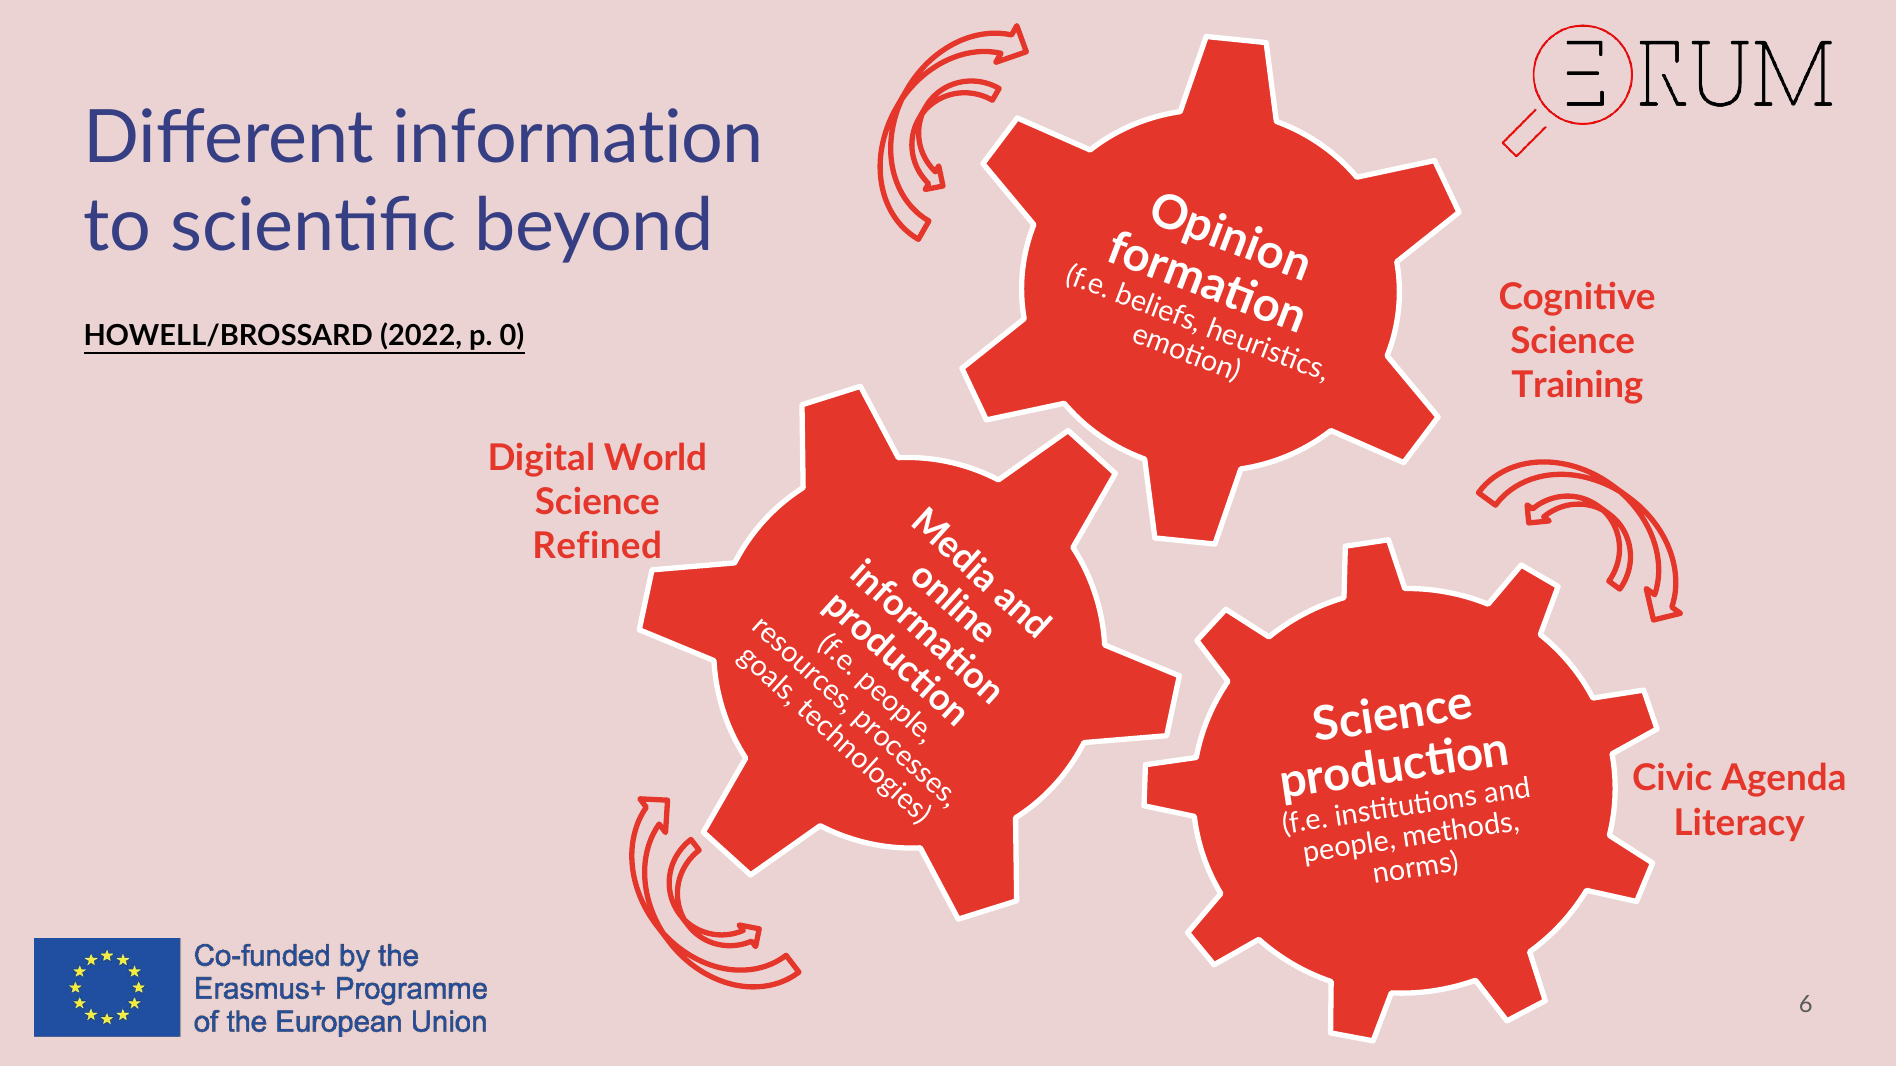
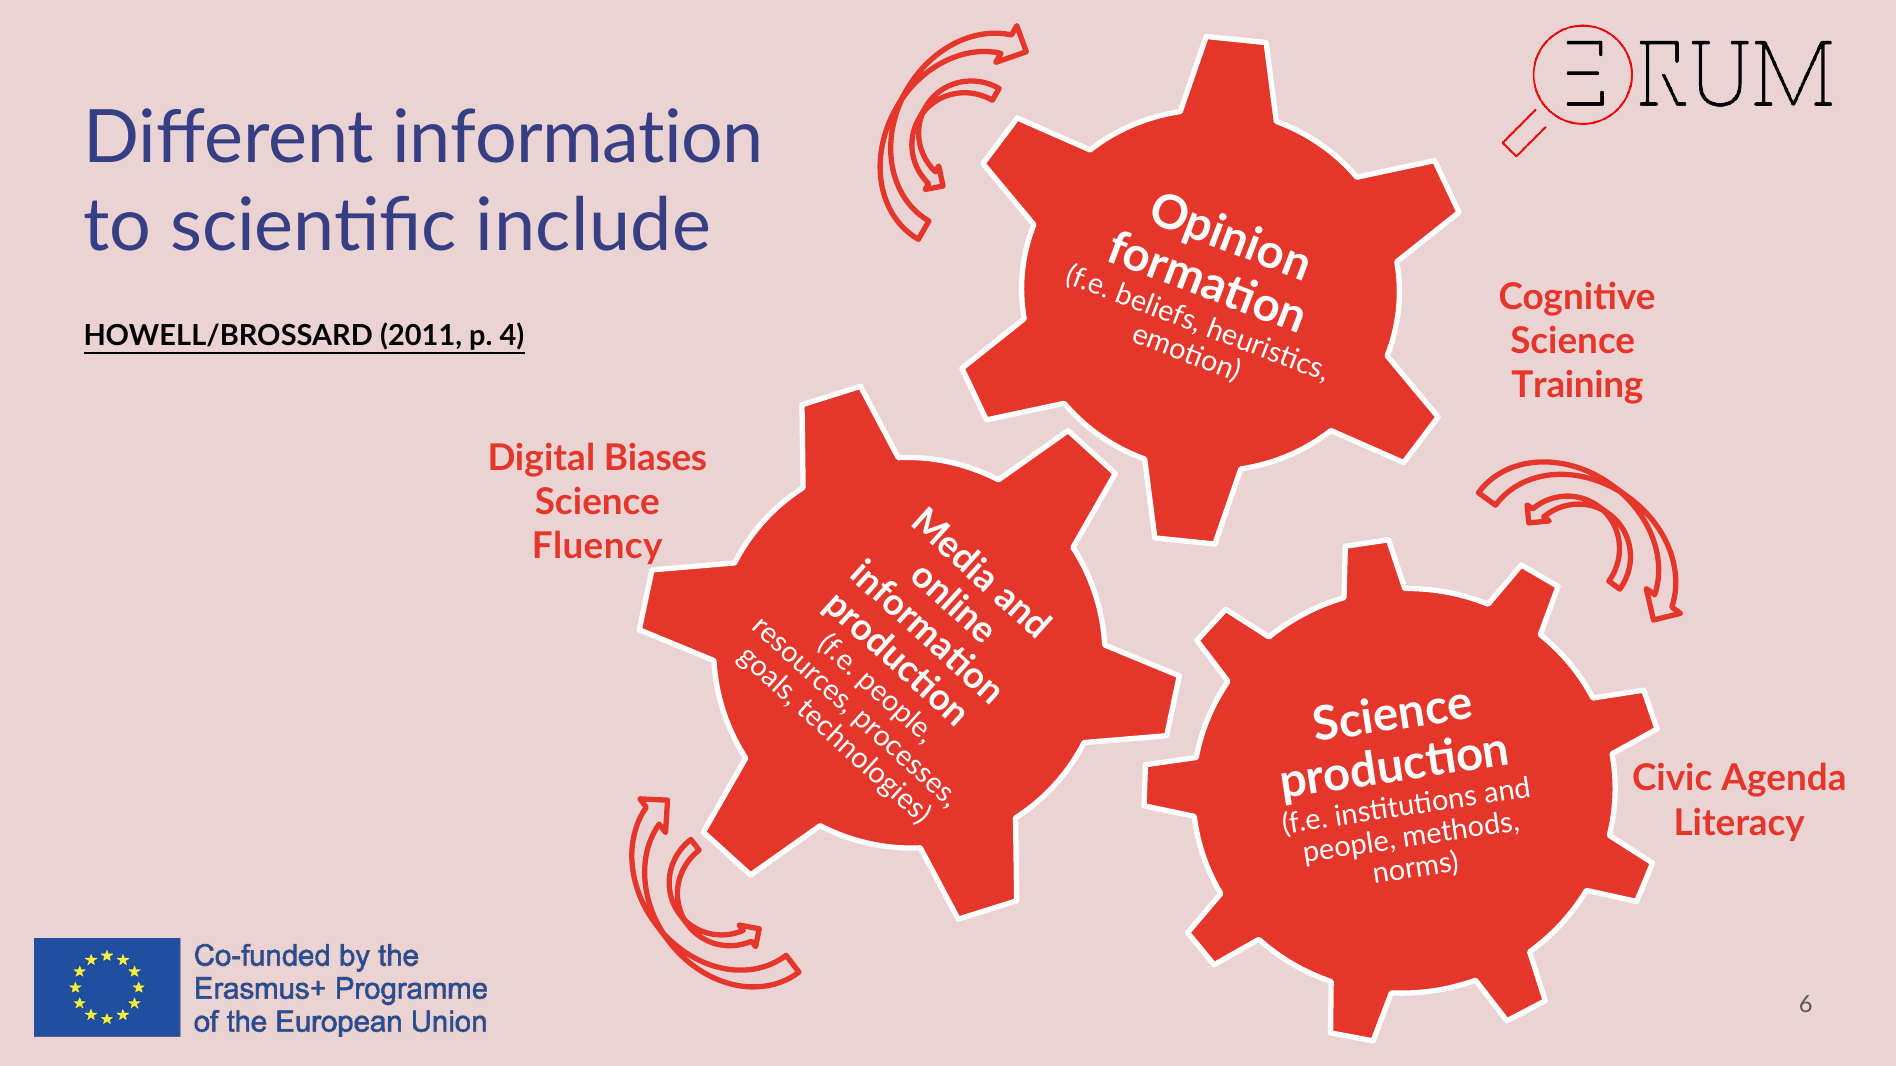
beyond: beyond -> include
2022: 2022 -> 2011
0: 0 -> 4
World: World -> Biases
Refined: Refined -> Fluency
